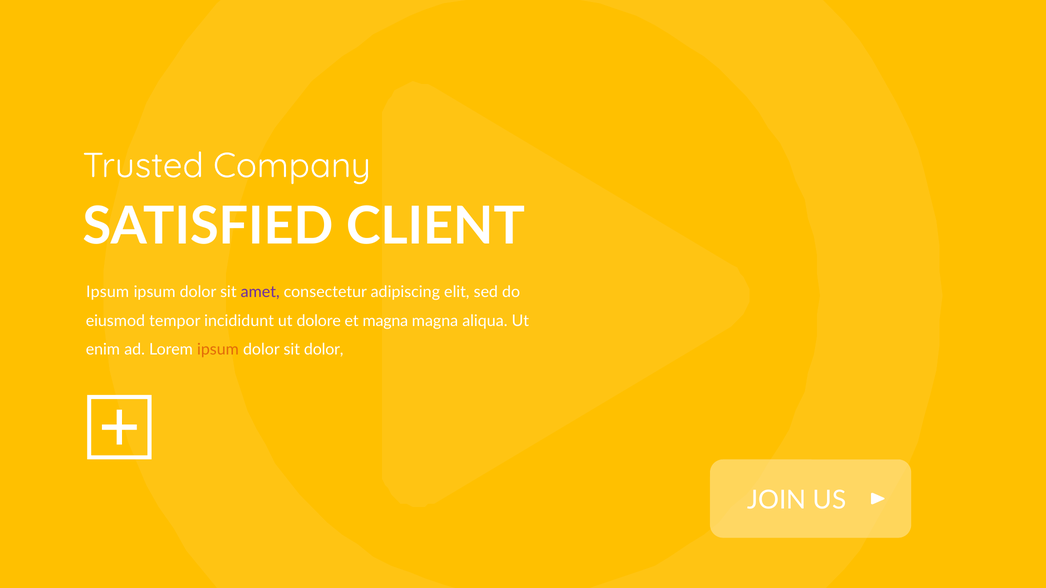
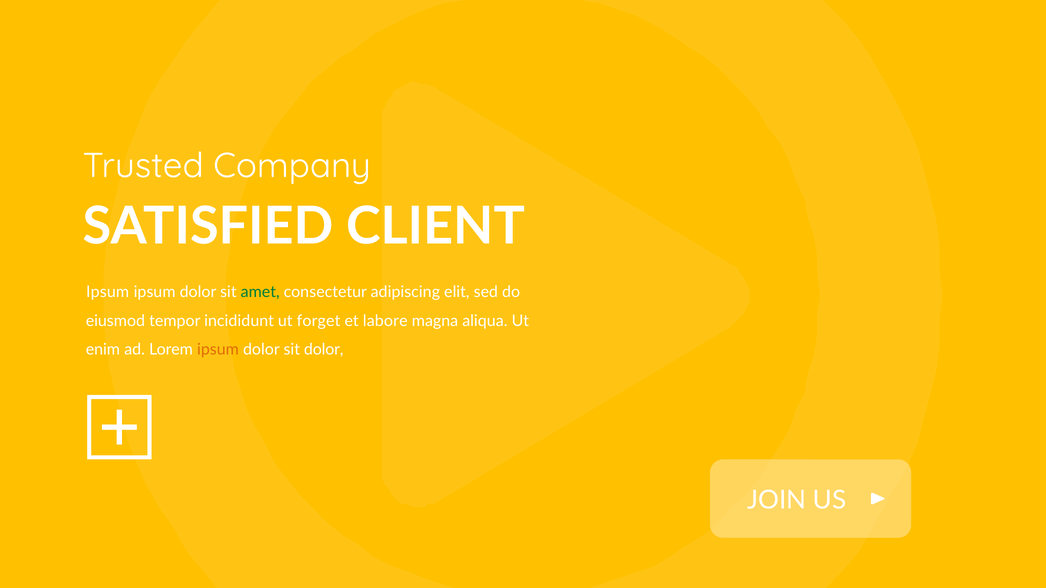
amet colour: purple -> green
dolore: dolore -> forget
et magna: magna -> labore
